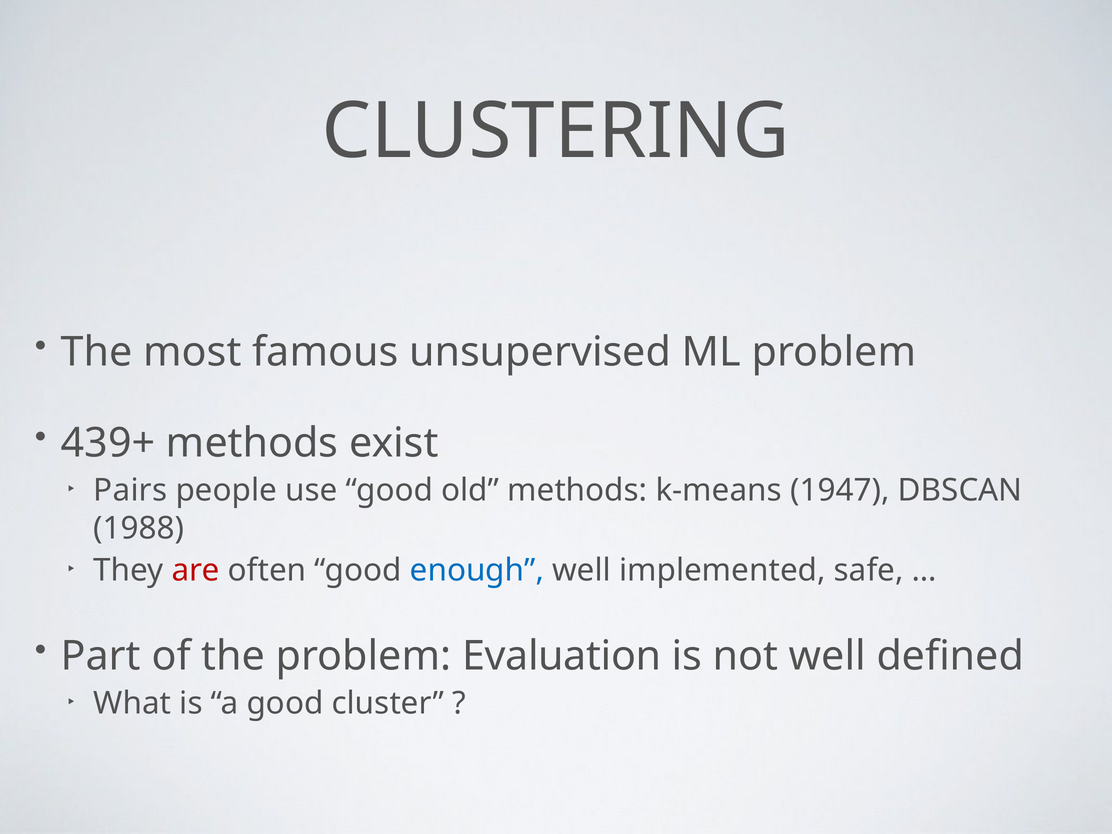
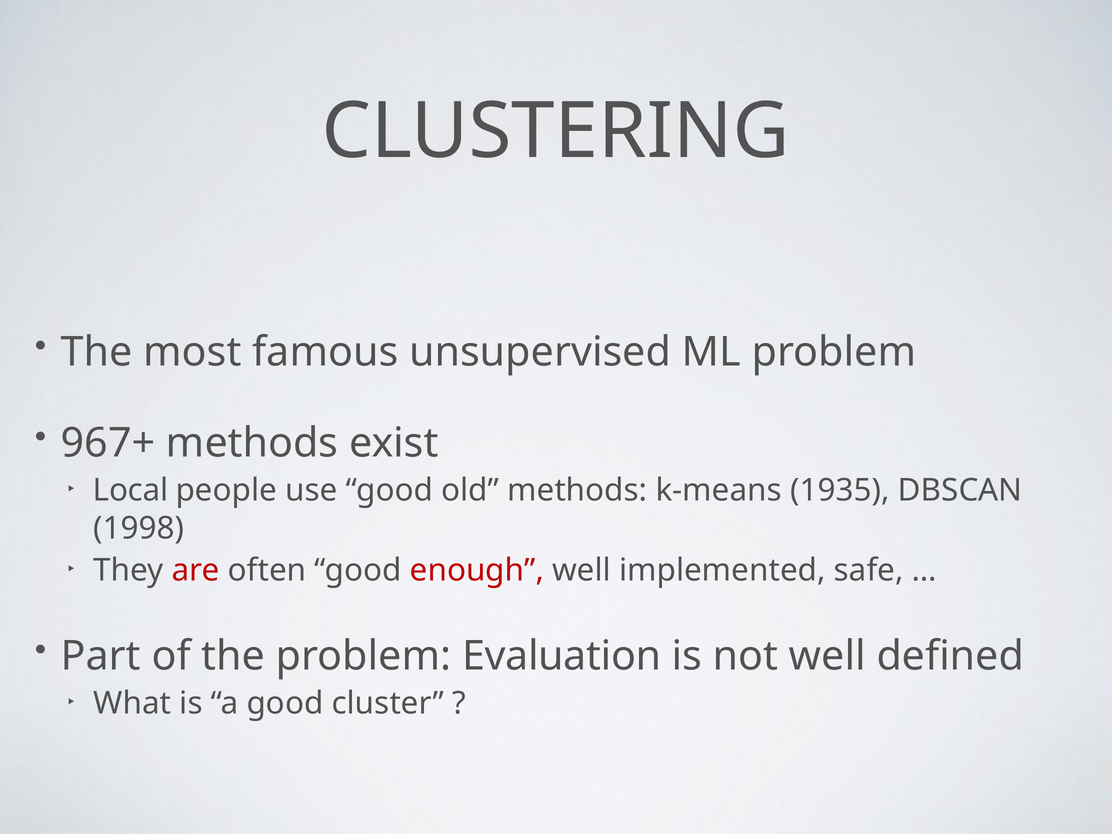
439+: 439+ -> 967+
Pairs: Pairs -> Local
1947: 1947 -> 1935
1988: 1988 -> 1998
enough colour: blue -> red
